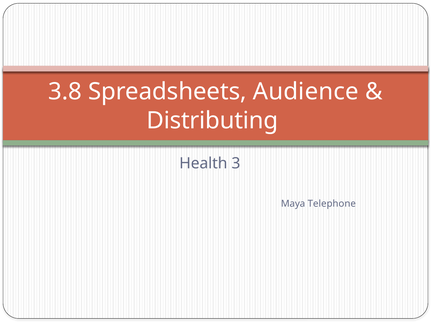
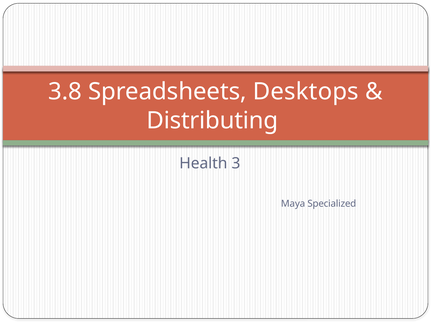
Audience: Audience -> Desktops
Telephone: Telephone -> Specialized
